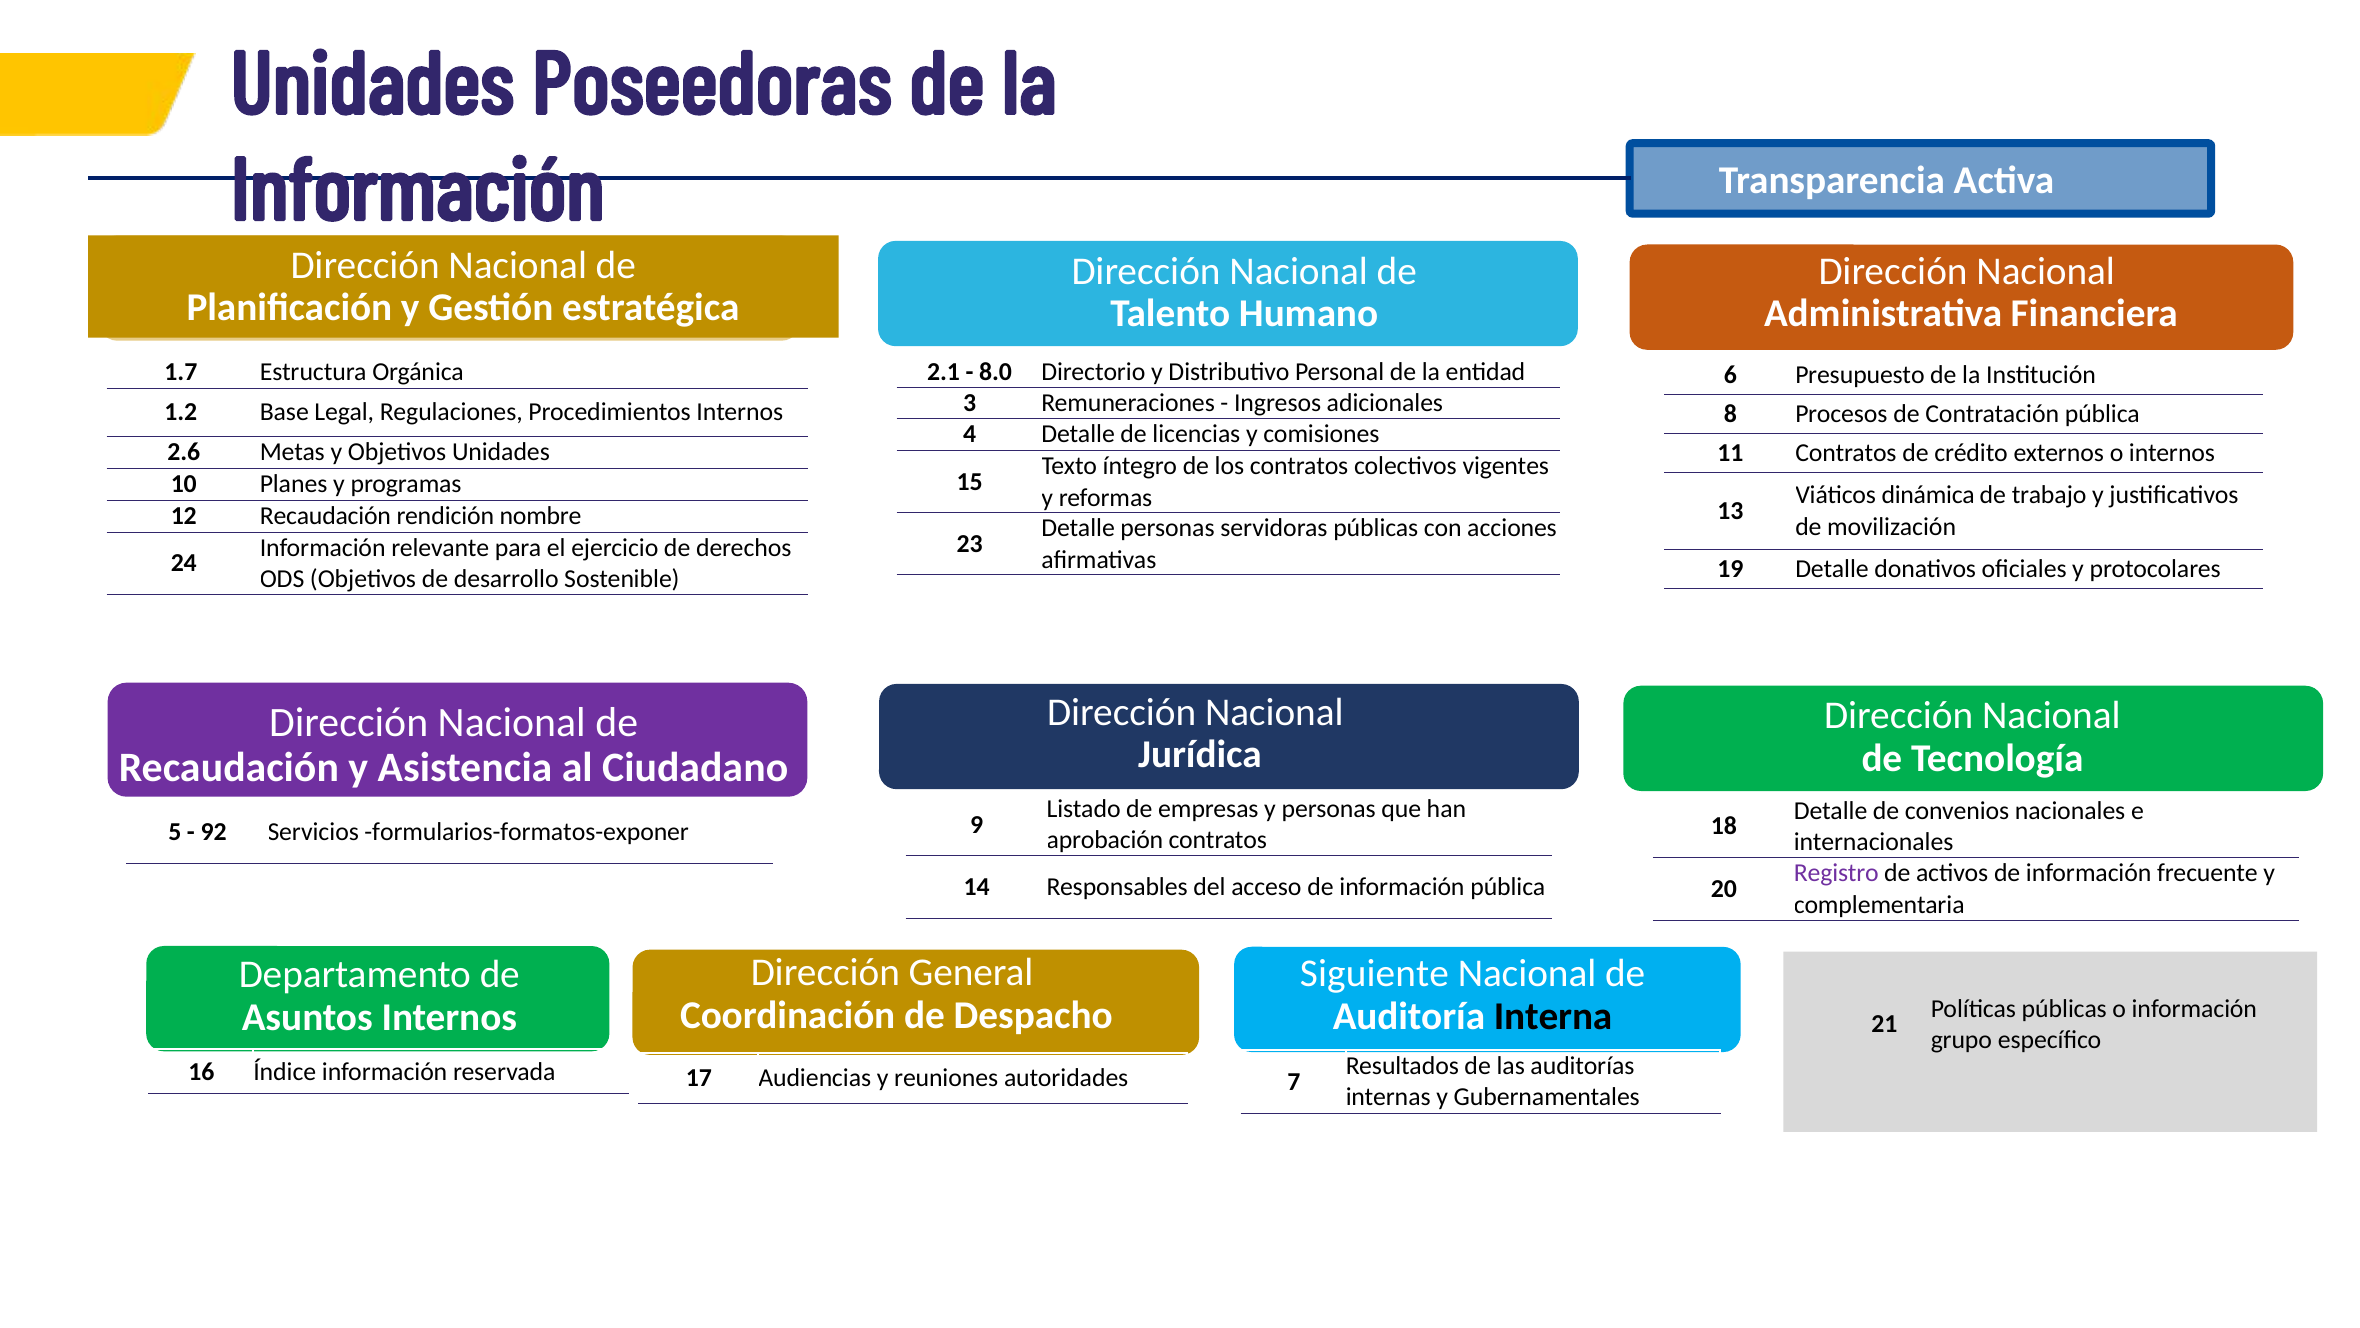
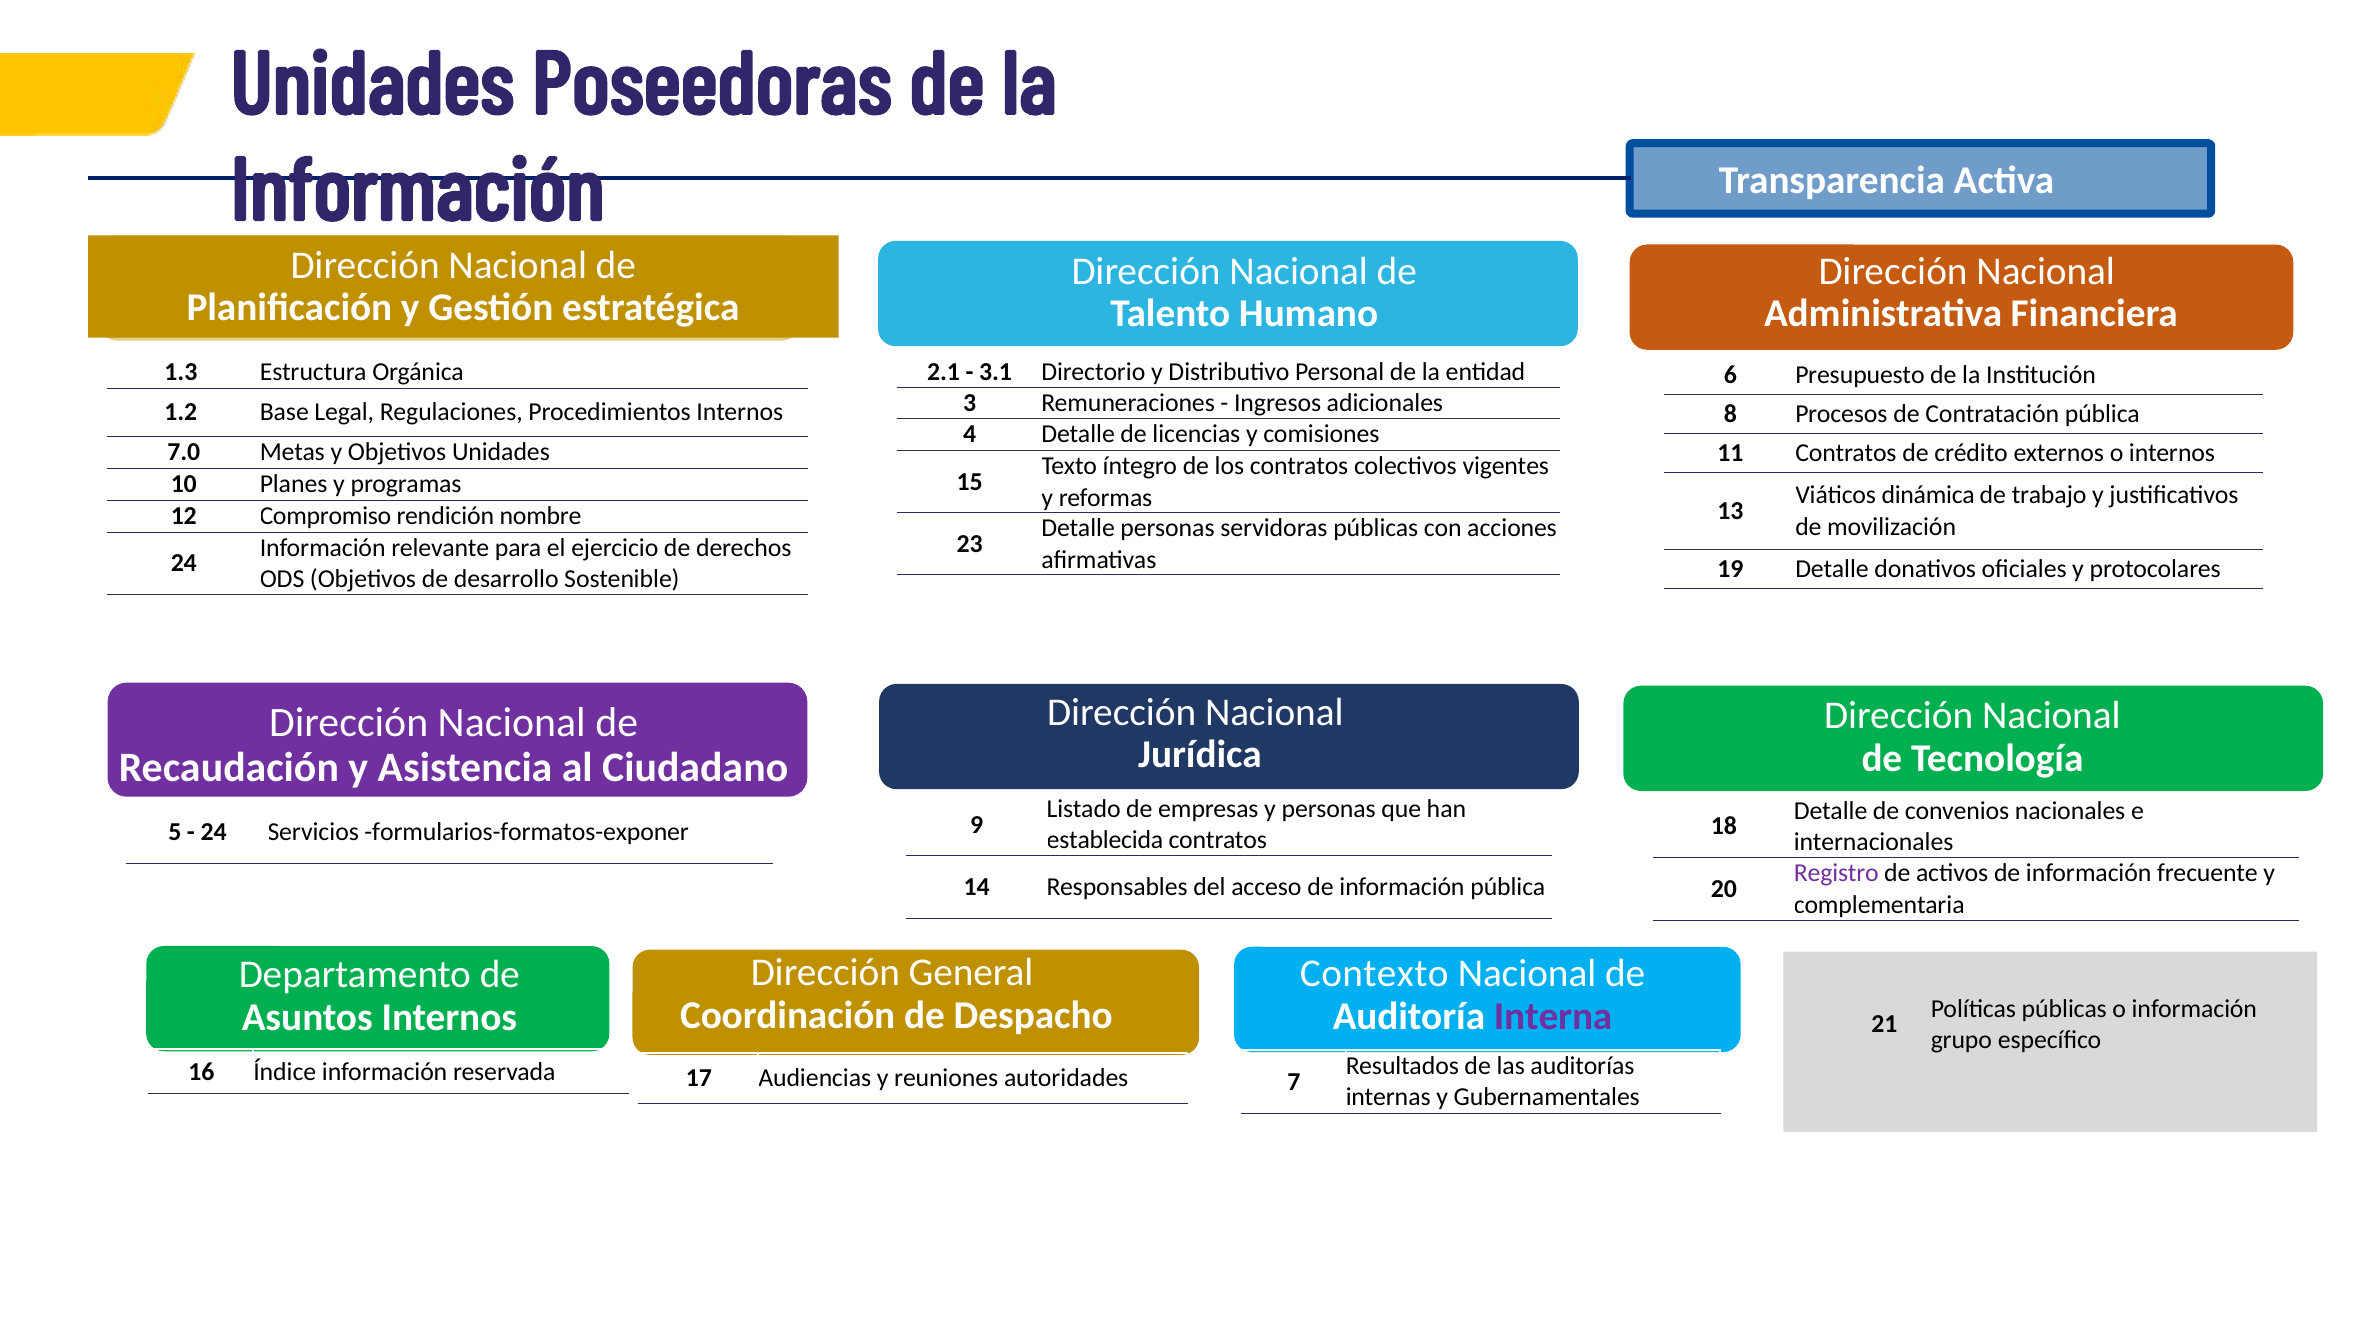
8.0: 8.0 -> 3.1
1.7: 1.7 -> 1.3
2.6: 2.6 -> 7.0
12 Recaudación: Recaudación -> Compromiso
92 at (214, 832): 92 -> 24
aprobación: aprobación -> establecida
Siguiente: Siguiente -> Contexto
Interna colour: black -> purple
